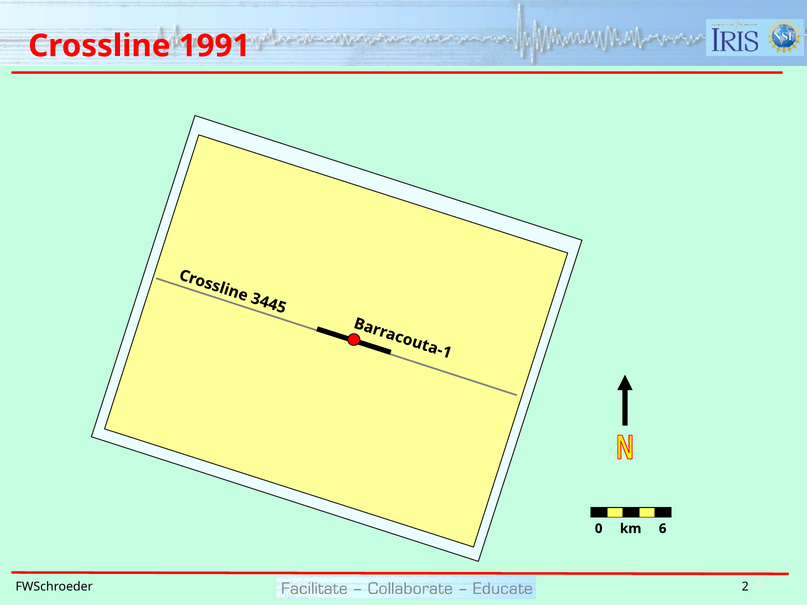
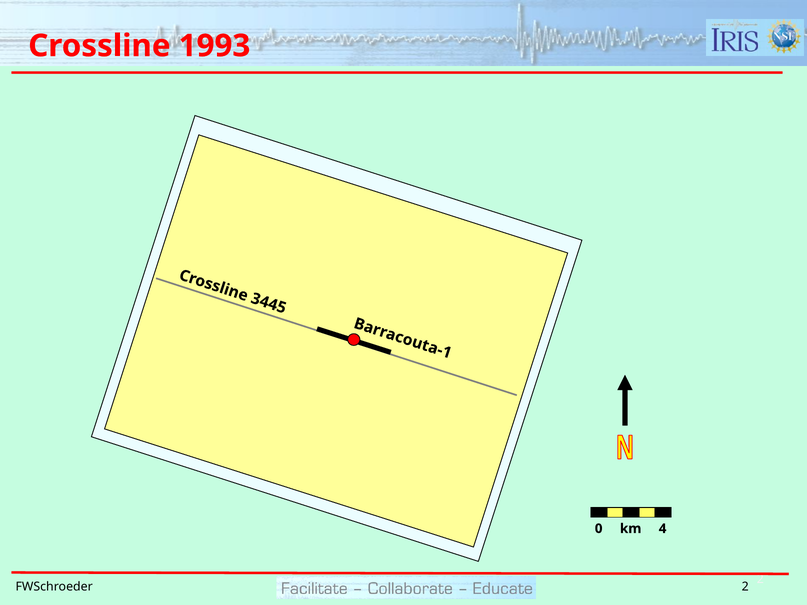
1991: 1991 -> 1993
km 6: 6 -> 4
